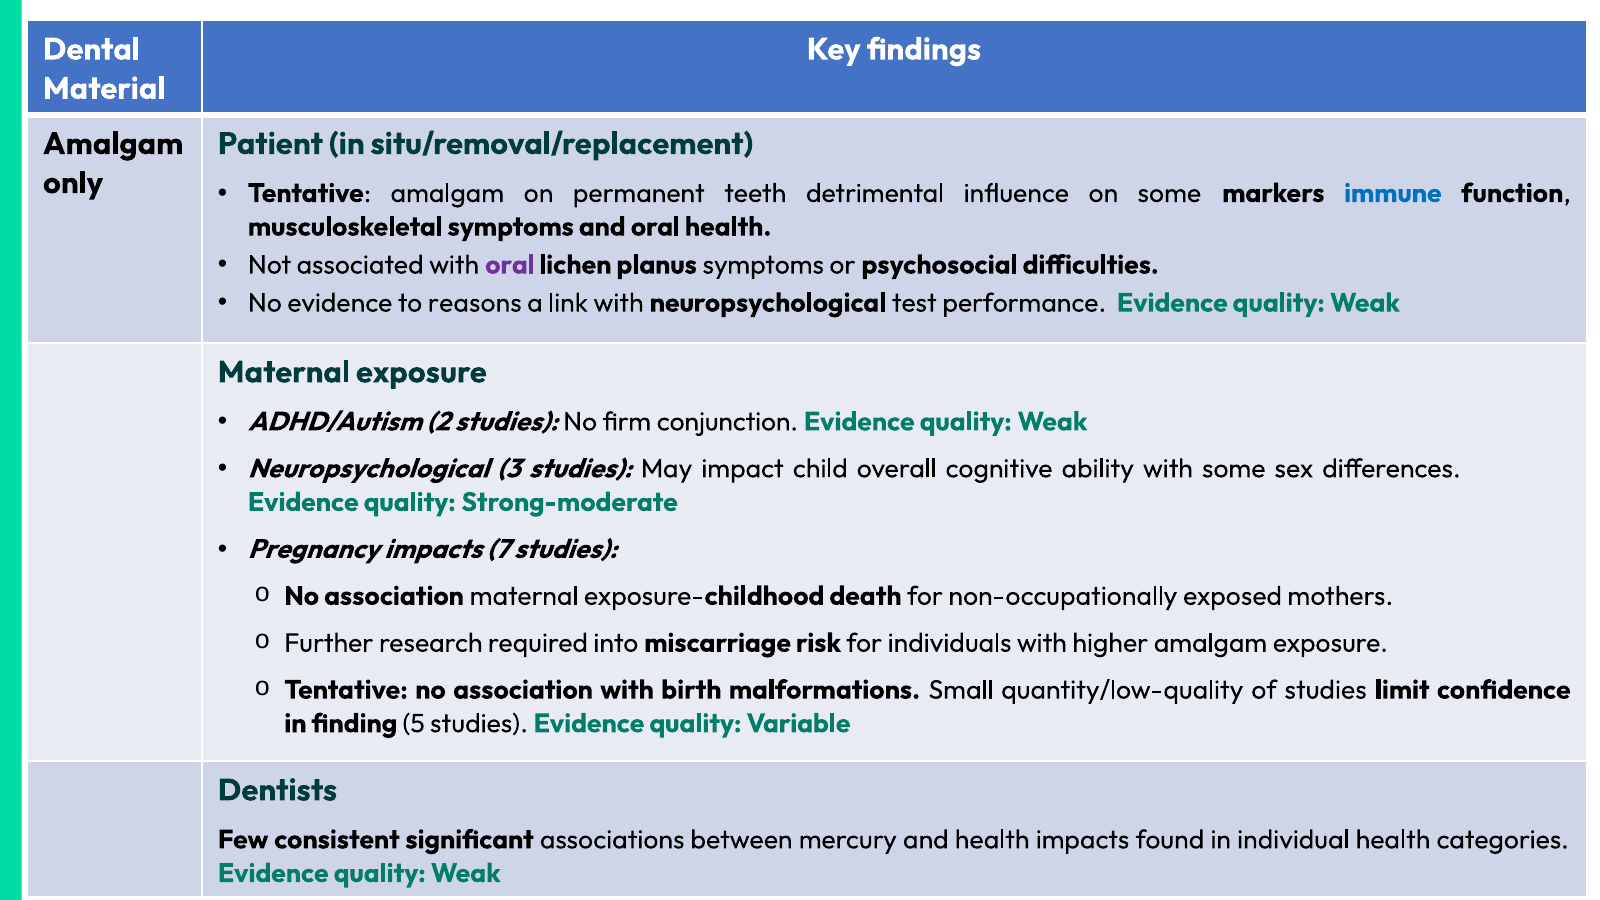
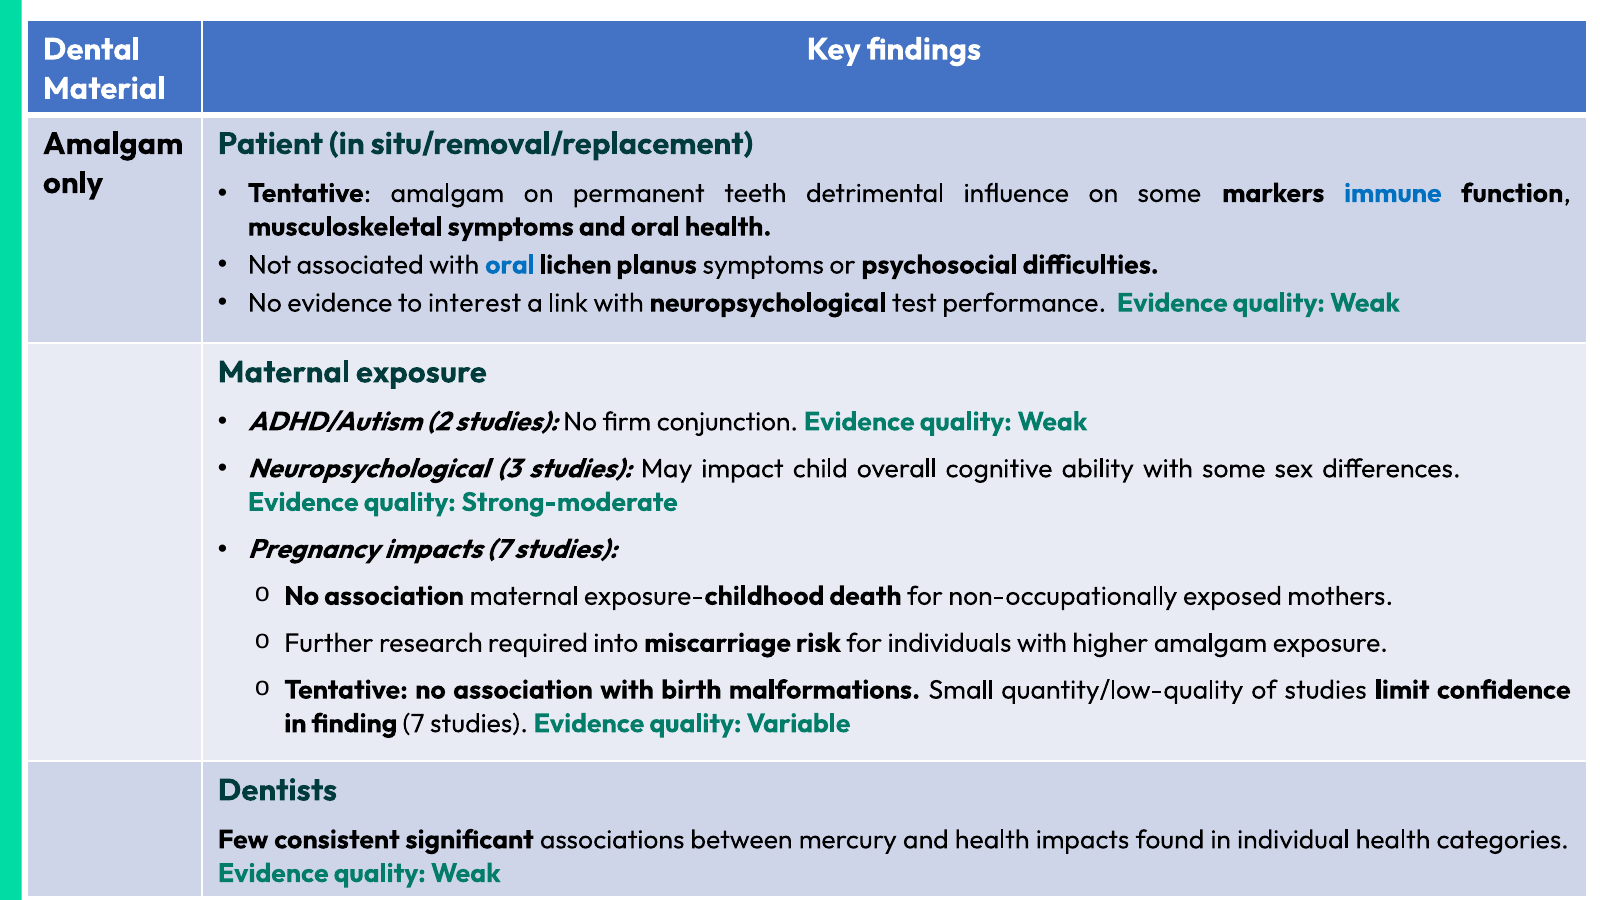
oral at (510, 265) colour: purple -> blue
reasons: reasons -> interest
finding 5: 5 -> 7
